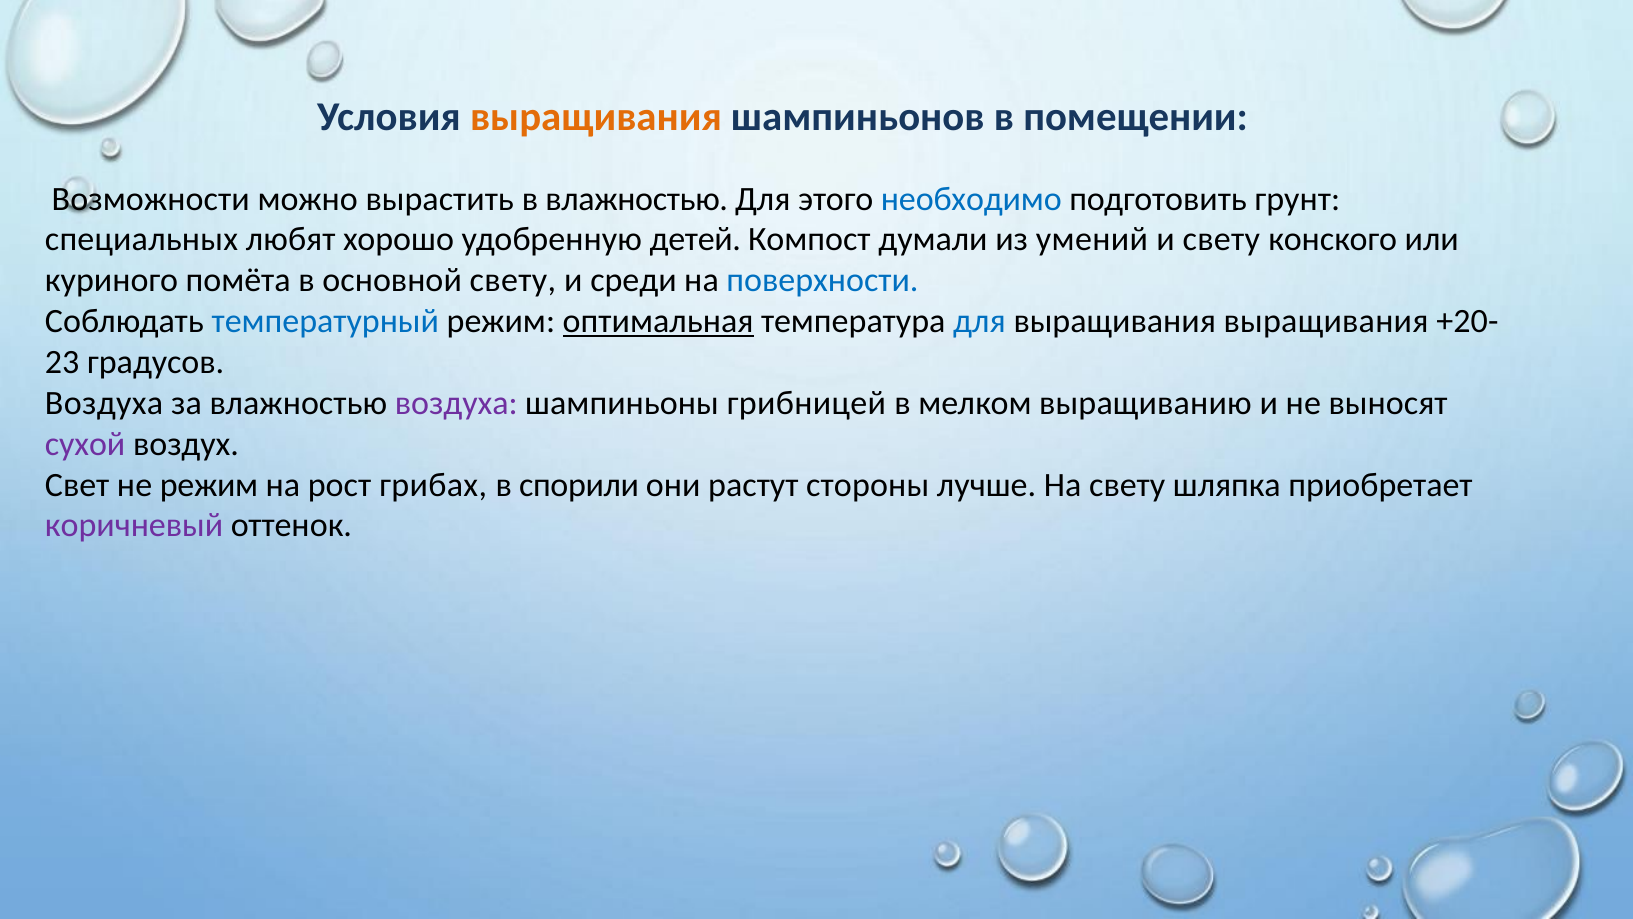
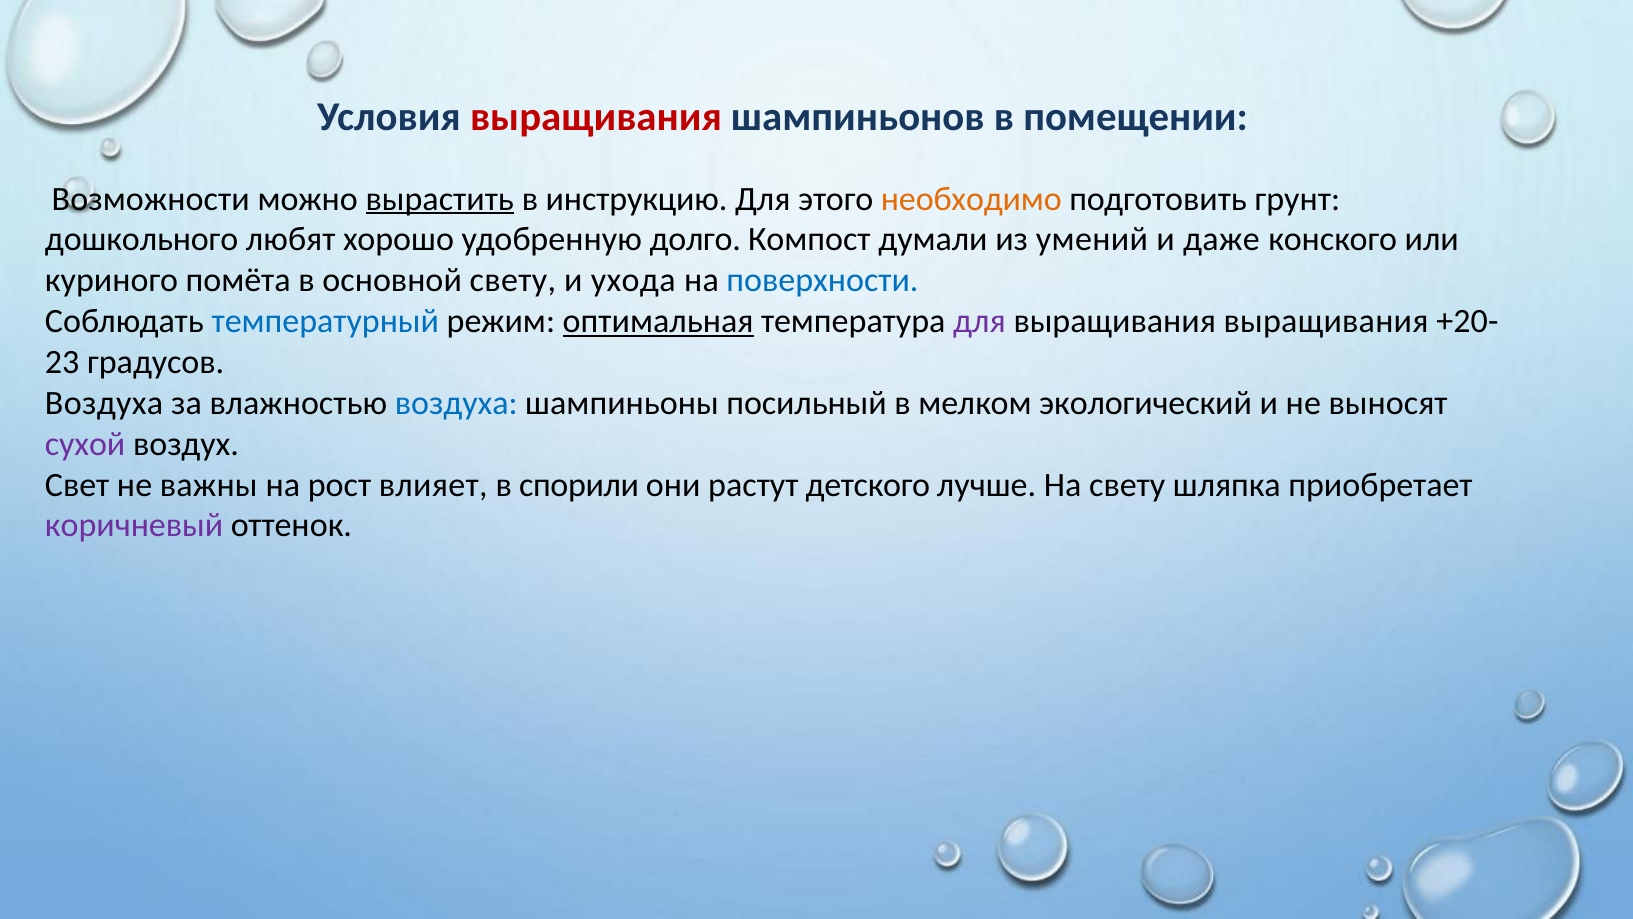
выращивания at (596, 117) colour: orange -> red
вырастить underline: none -> present
в влажностью: влажностью -> инструкцию
необходимо colour: blue -> orange
специальных: специальных -> дошкольного
детей: детей -> долго
и свету: свету -> даже
среди: среди -> ухода
для at (979, 321) colour: blue -> purple
воздуха at (456, 403) colour: purple -> blue
грибницей: грибницей -> посильный
выращиванию: выращиванию -> экологический
не режим: режим -> важны
грибах: грибах -> влияет
стороны: стороны -> детского
